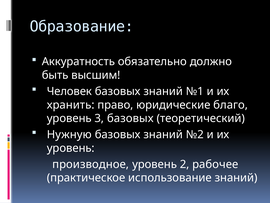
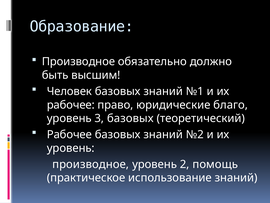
Аккуратность at (78, 62): Аккуратность -> Производное
хранить at (71, 105): хранить -> рабочее
Нужную at (69, 134): Нужную -> Рабочее
рабочее: рабочее -> помощь
